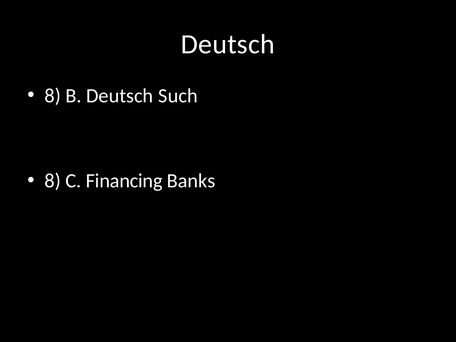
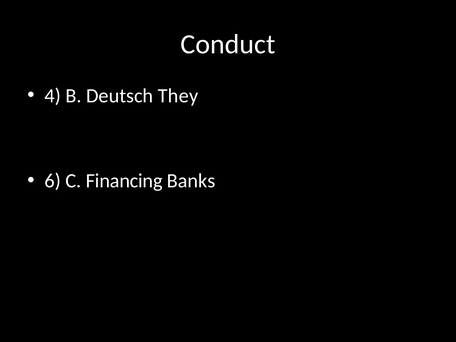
Deutsch at (228, 44): Deutsch -> Conduct
8 at (53, 96): 8 -> 4
Such: Such -> They
8 at (53, 181): 8 -> 6
